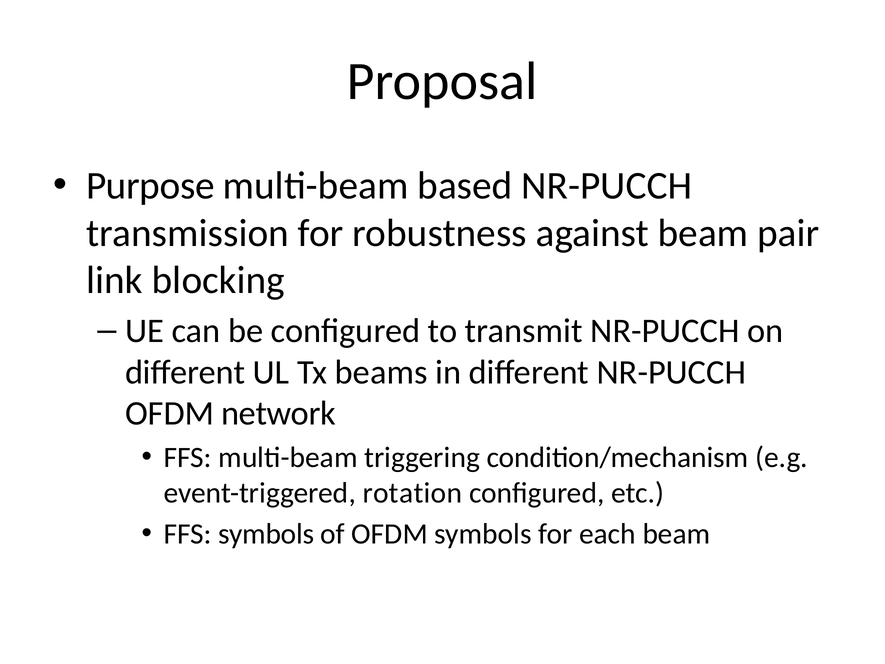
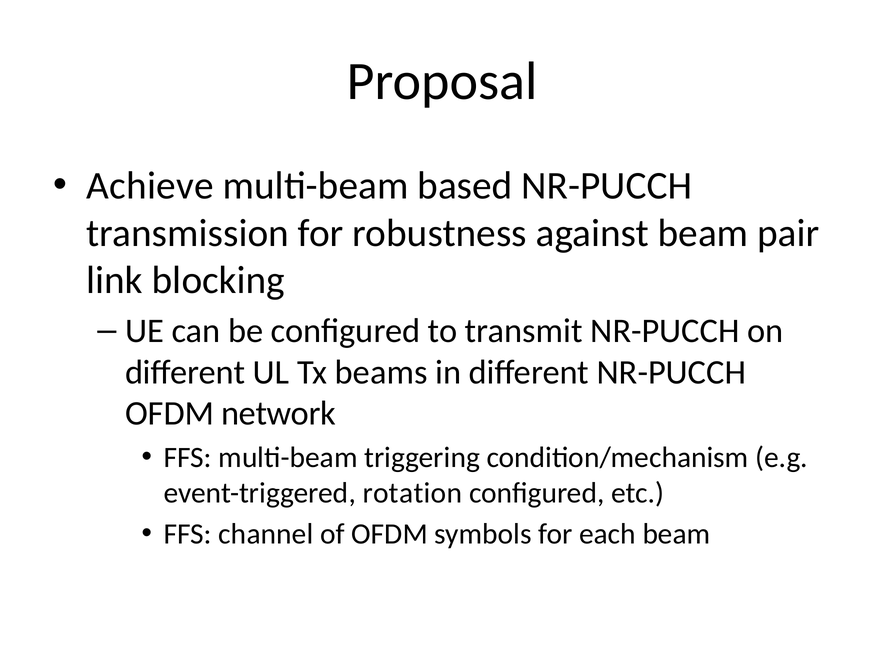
Purpose: Purpose -> Achieve
FFS symbols: symbols -> channel
